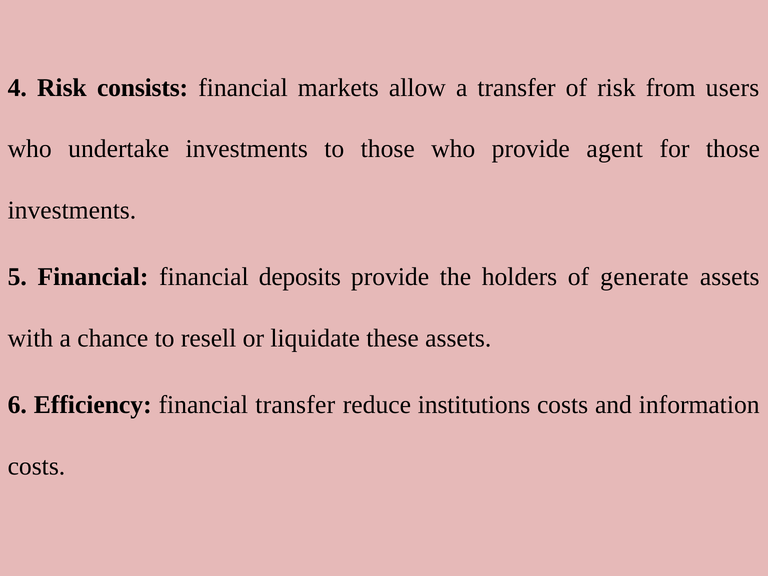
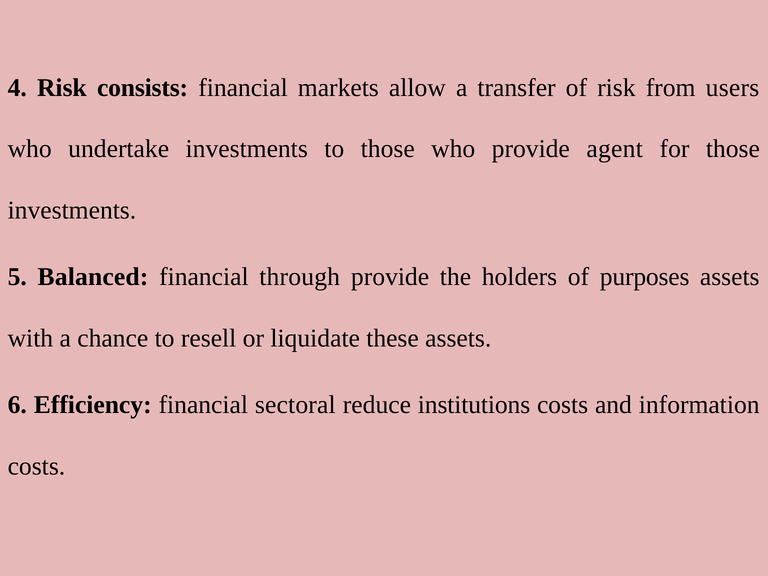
5 Financial: Financial -> Balanced
deposits: deposits -> through
generate: generate -> purposes
financial transfer: transfer -> sectoral
